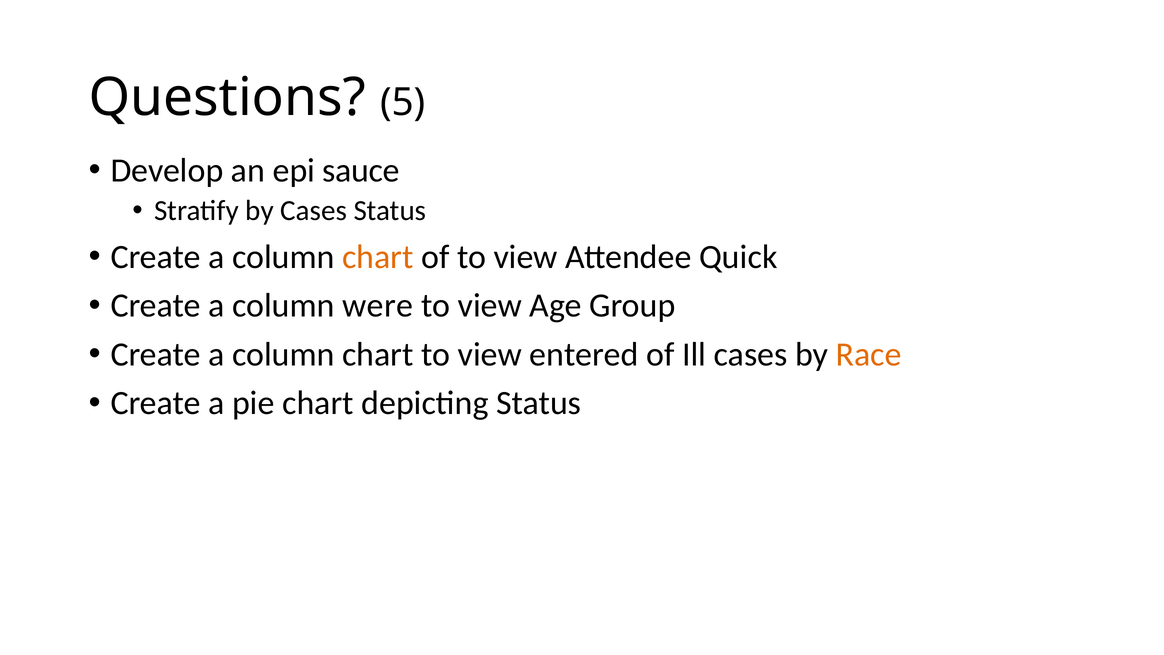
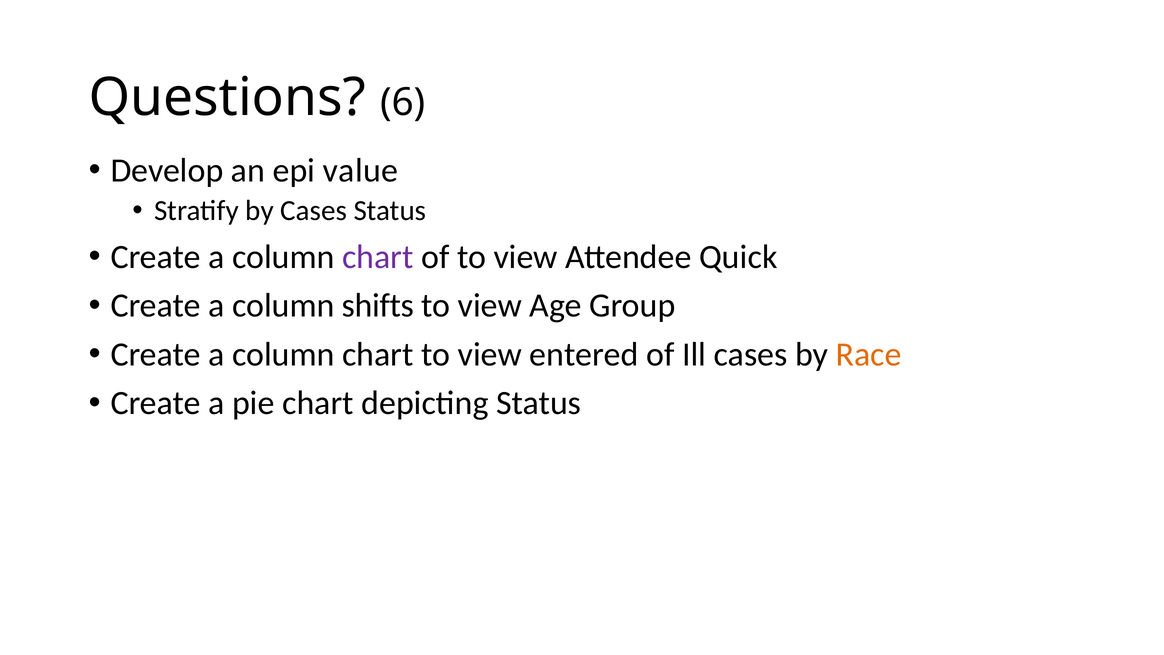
5: 5 -> 6
sauce: sauce -> value
chart at (378, 257) colour: orange -> purple
were: were -> shifts
